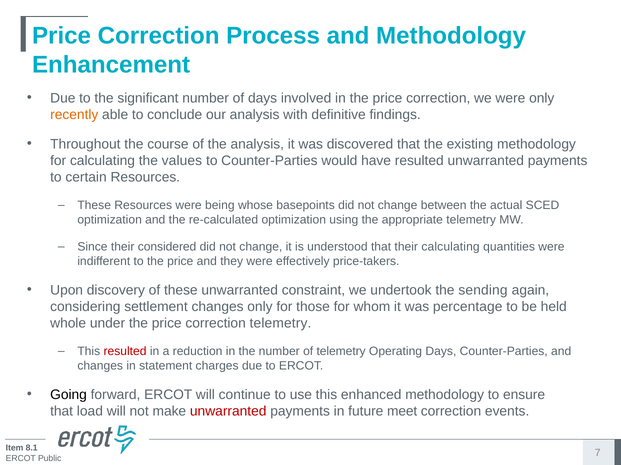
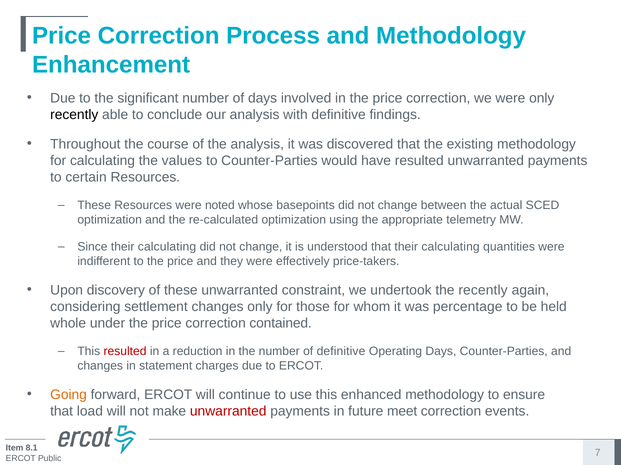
recently at (74, 115) colour: orange -> black
being: being -> noted
Since their considered: considered -> calculating
the sending: sending -> recently
correction telemetry: telemetry -> contained
of telemetry: telemetry -> definitive
Going colour: black -> orange
